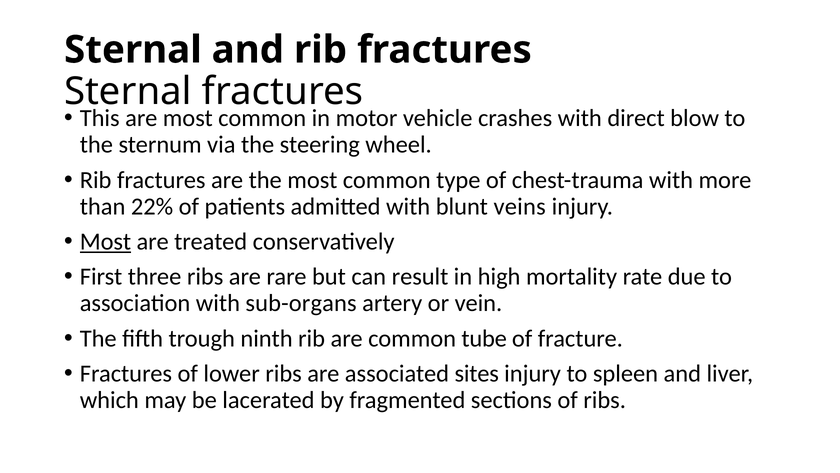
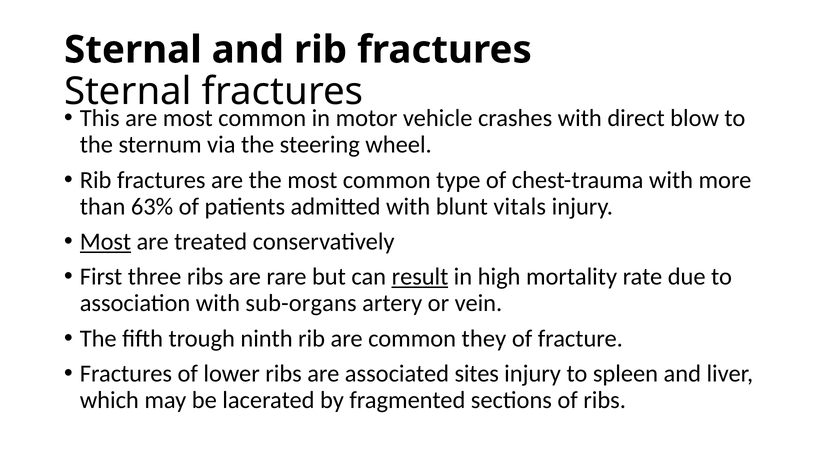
22%: 22% -> 63%
veins: veins -> vitals
result underline: none -> present
tube: tube -> they
